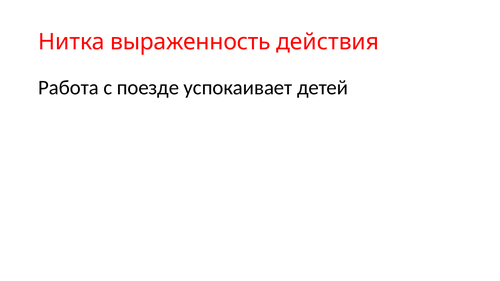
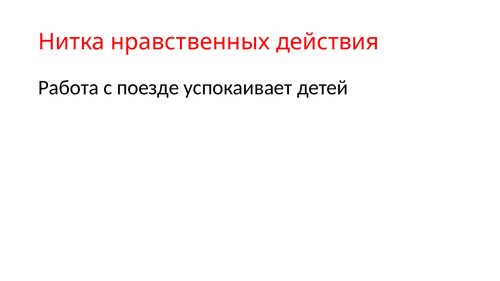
выраженность: выраженность -> нравственных
